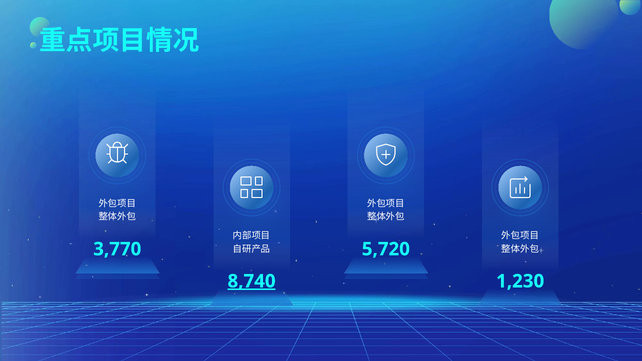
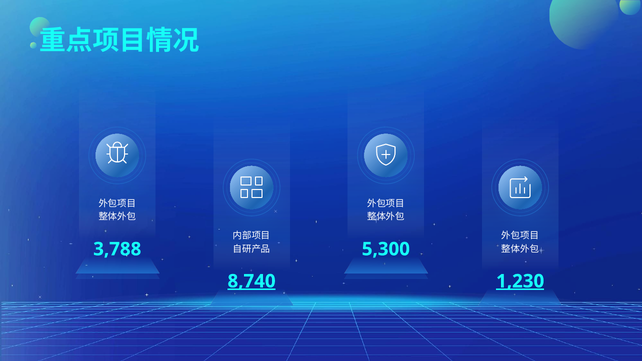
5,720: 5,720 -> 5,300
3,770: 3,770 -> 3,788
1,230 underline: none -> present
